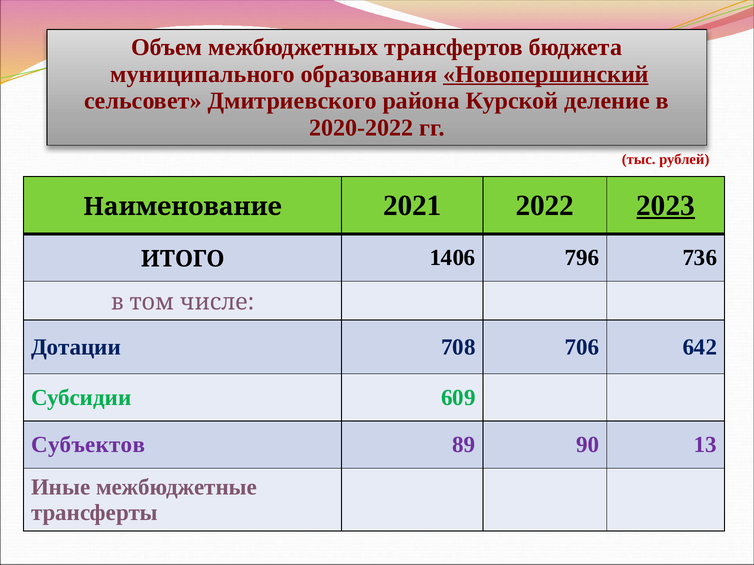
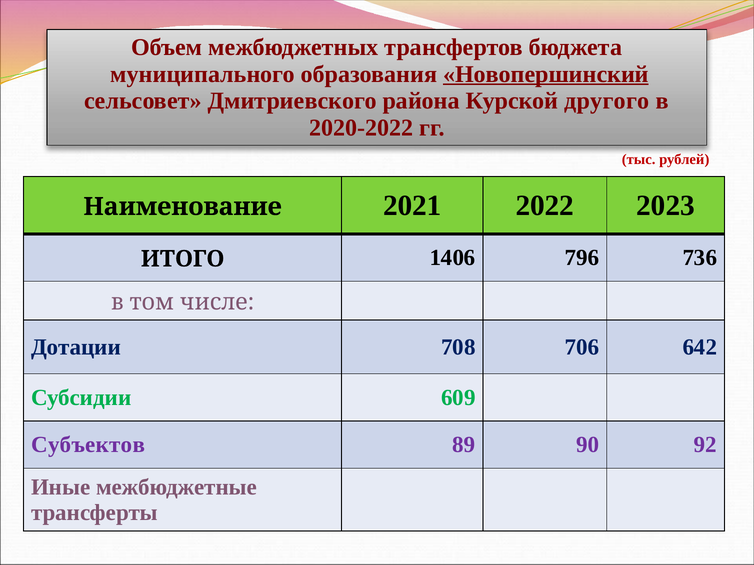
деление: деление -> другого
2023 underline: present -> none
13: 13 -> 92
